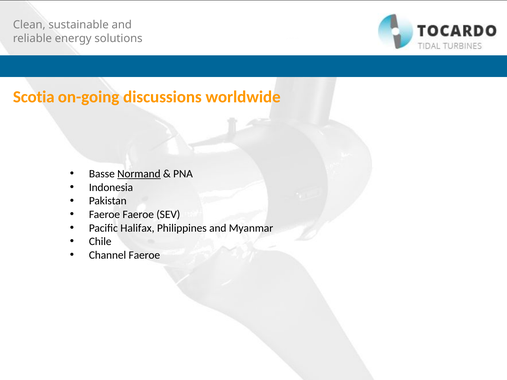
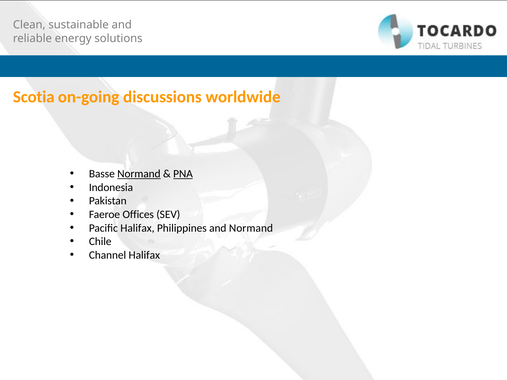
PNA underline: none -> present
Faeroe Faeroe: Faeroe -> Offices
and Myanmar: Myanmar -> Normand
Channel Faeroe: Faeroe -> Halifax
